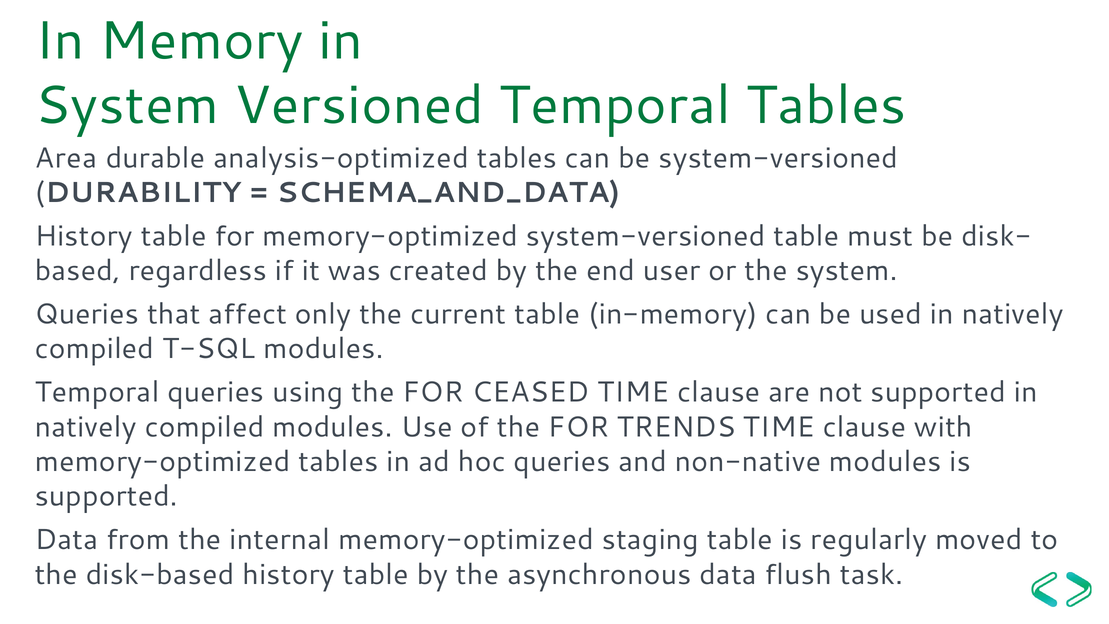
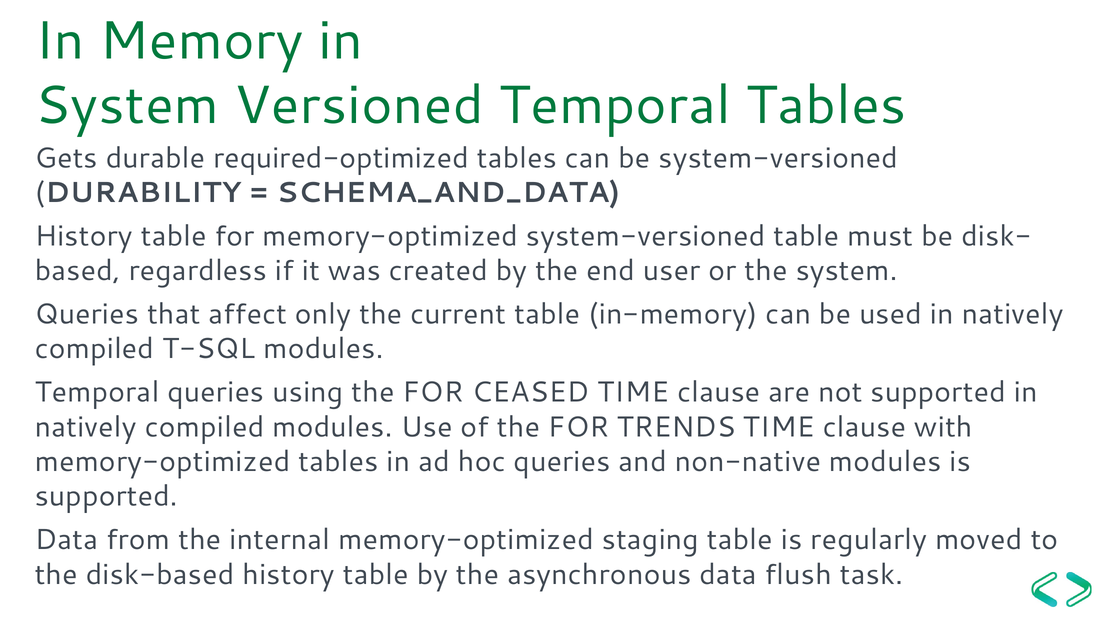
Area: Area -> Gets
analysis-optimized: analysis-optimized -> required-optimized
